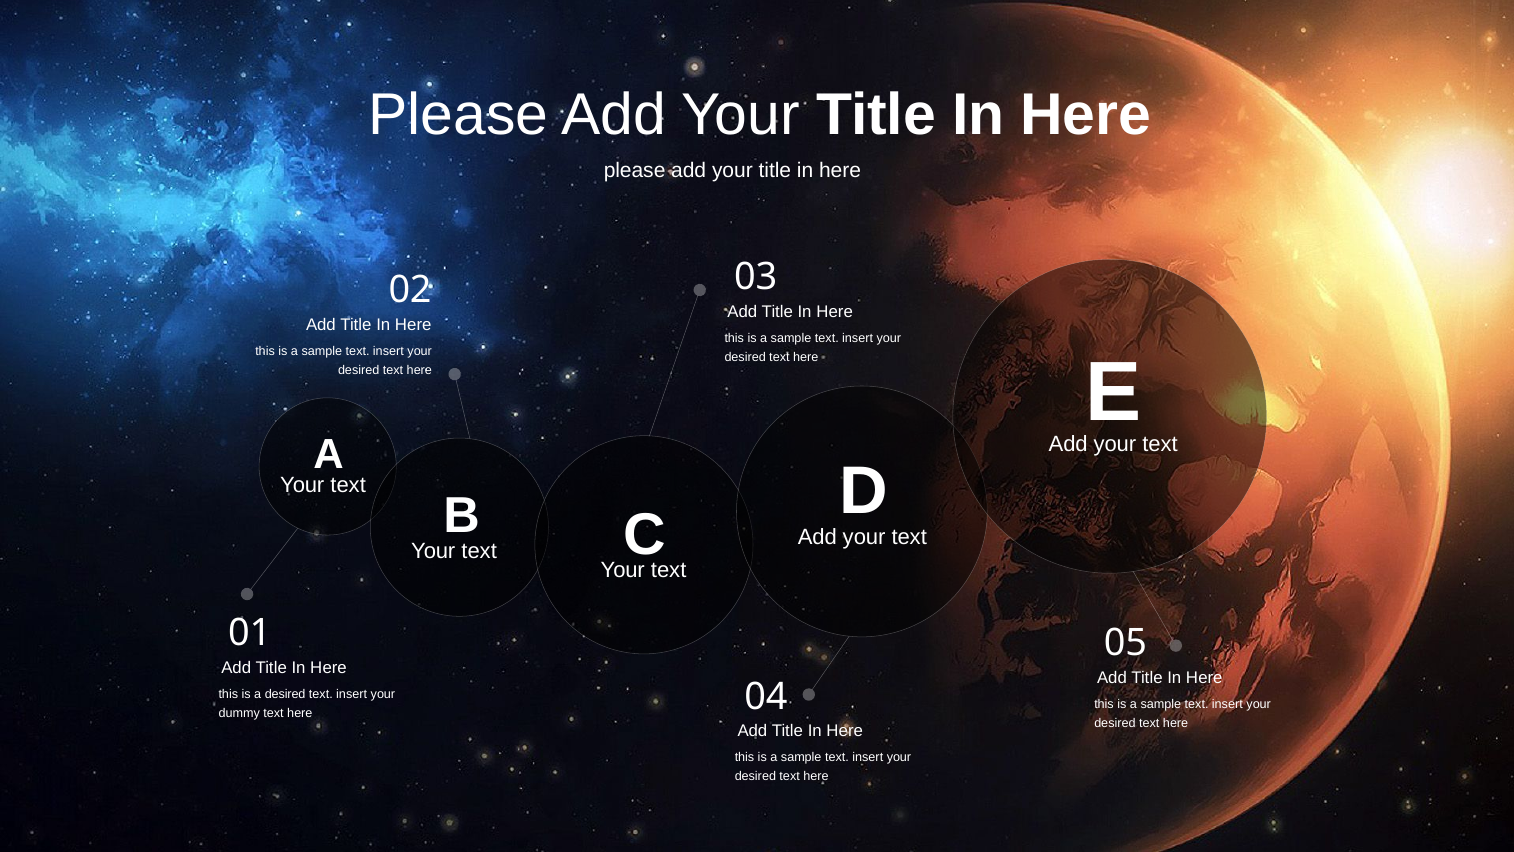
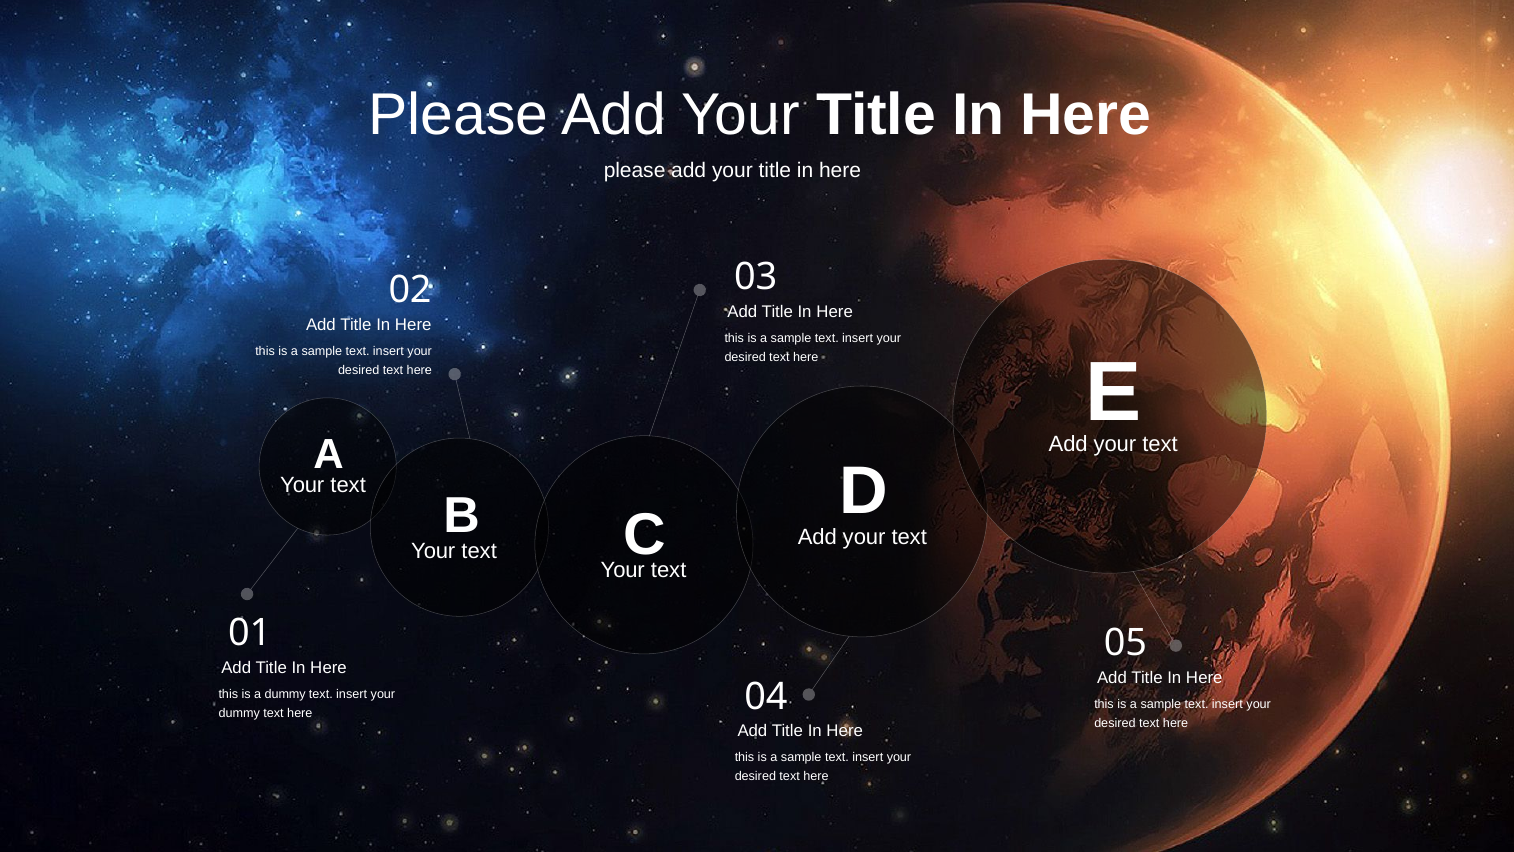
a desired: desired -> dummy
